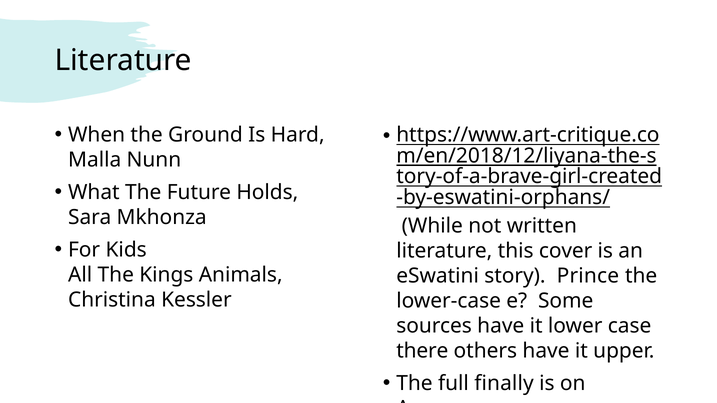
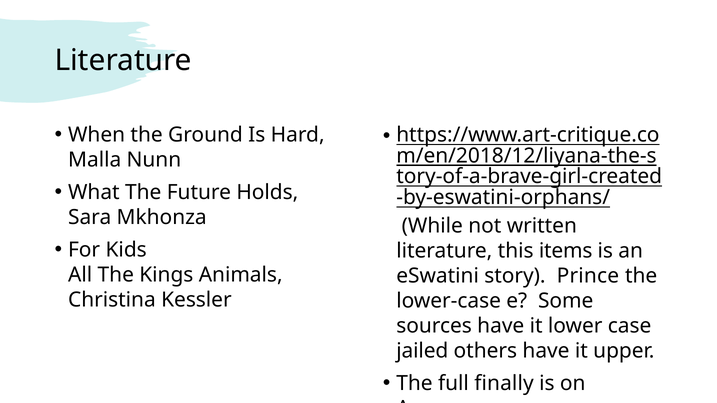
cover: cover -> items
there: there -> jailed
